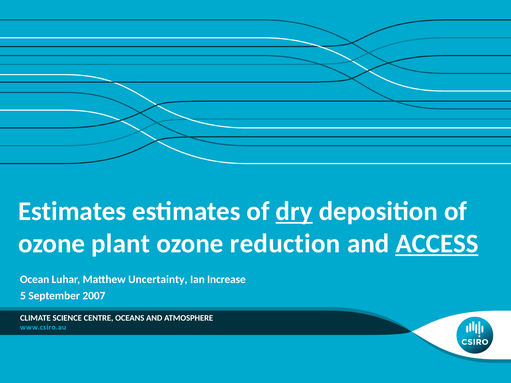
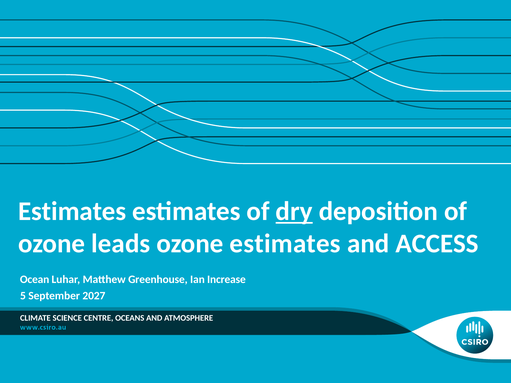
plant: plant -> leads
ozone reduction: reduction -> estimates
ACCESS underline: present -> none
Uncertainty: Uncertainty -> Greenhouse
2007: 2007 -> 2027
